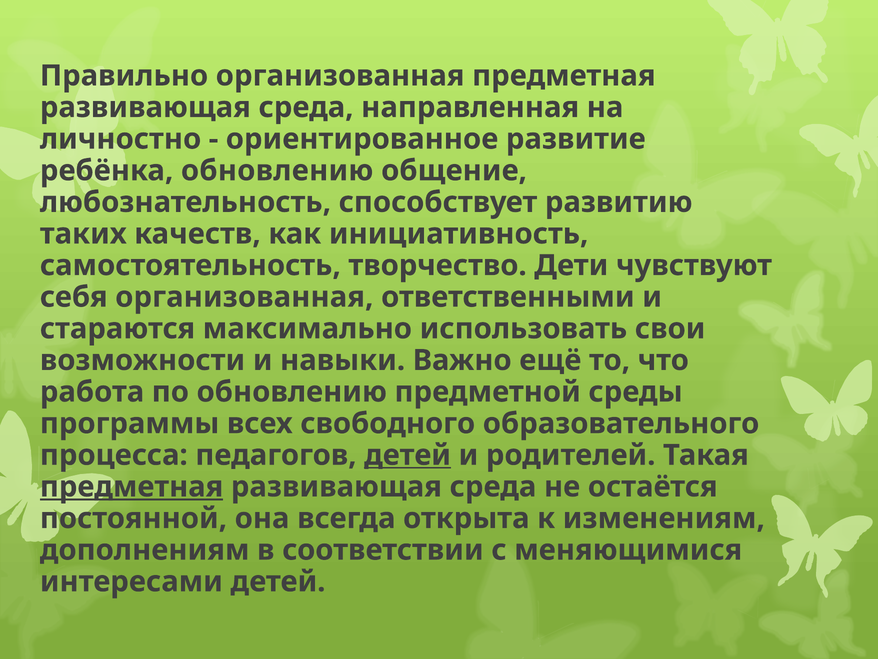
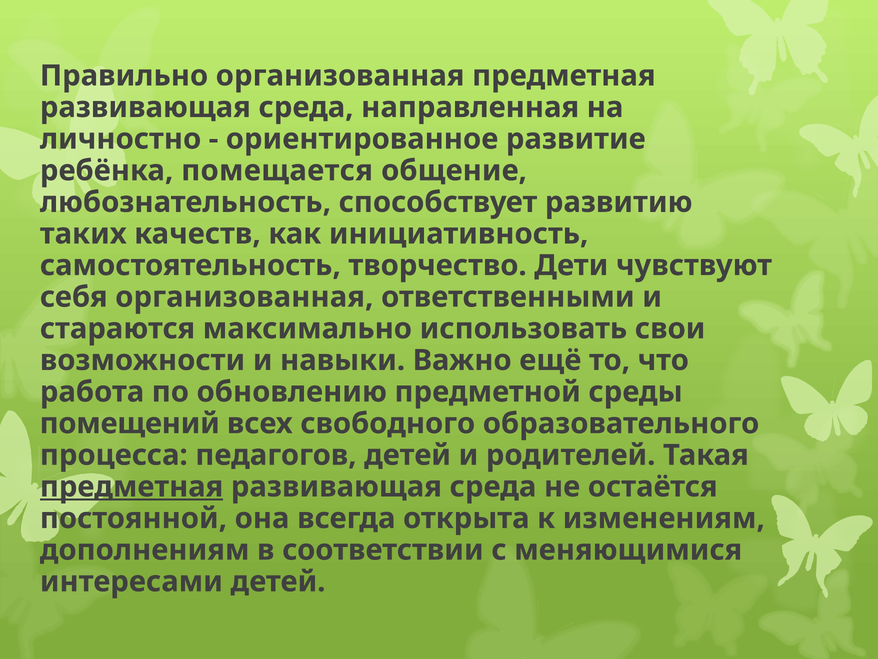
ребёнка обновлению: обновлению -> помещается
программы: программы -> помещений
детей at (408, 455) underline: present -> none
